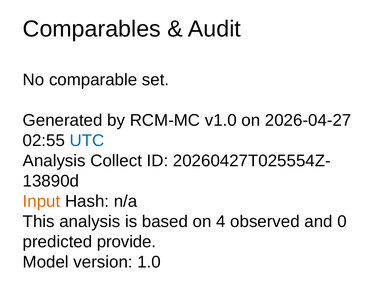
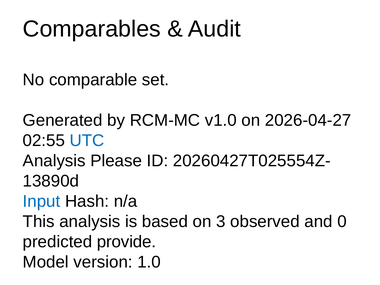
Collect: Collect -> Please
Input colour: orange -> blue
4: 4 -> 3
